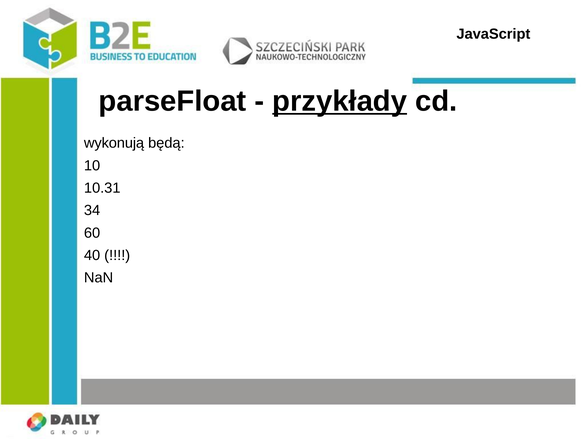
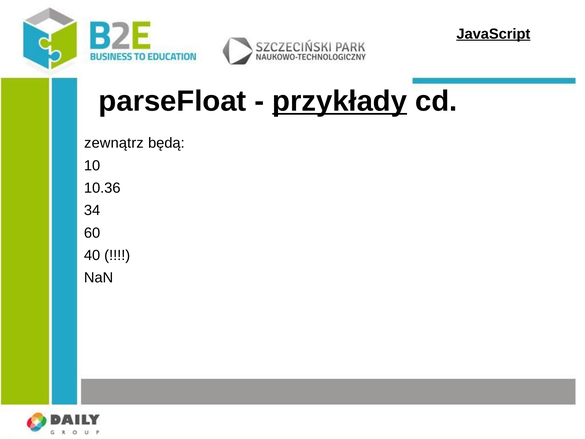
JavaScript underline: none -> present
wykonują: wykonują -> zewnątrz
10.31: 10.31 -> 10.36
